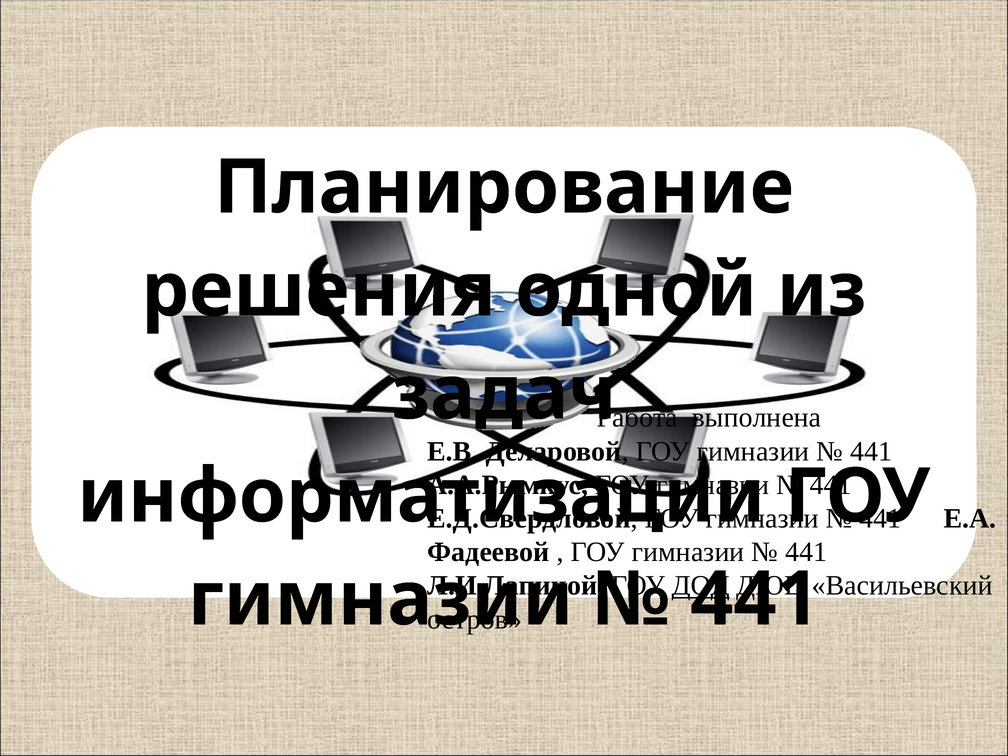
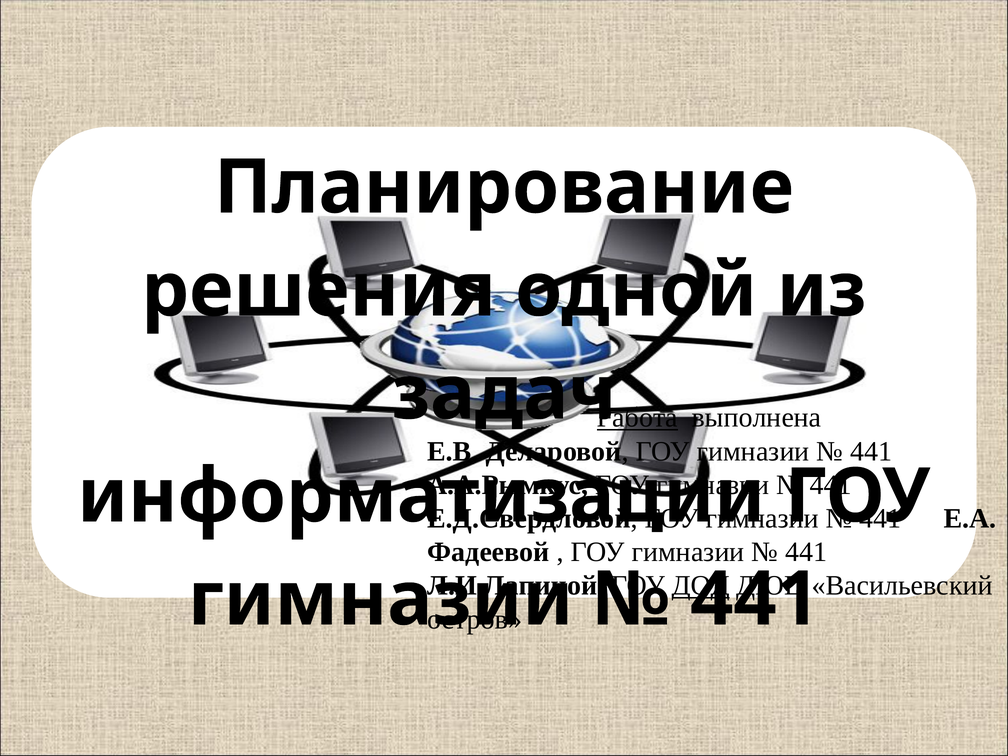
Работа underline: none -> present
